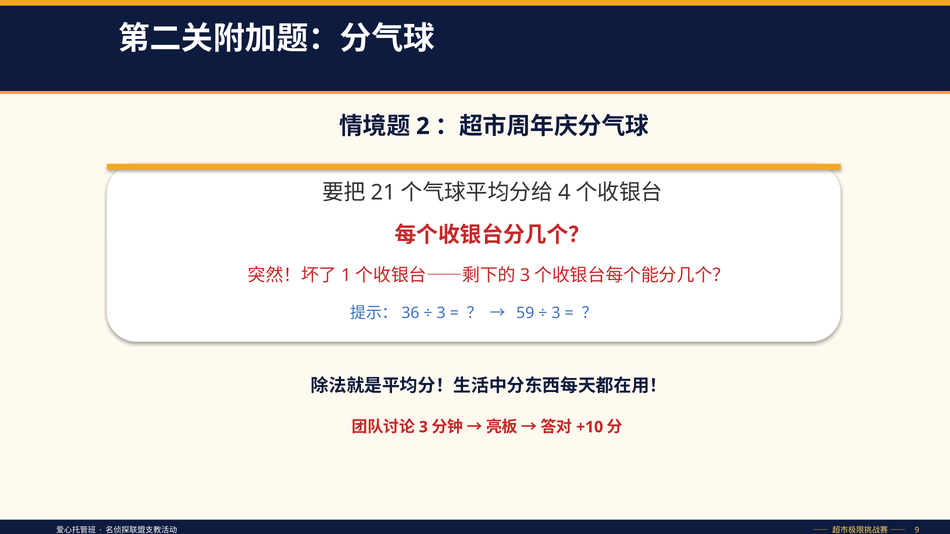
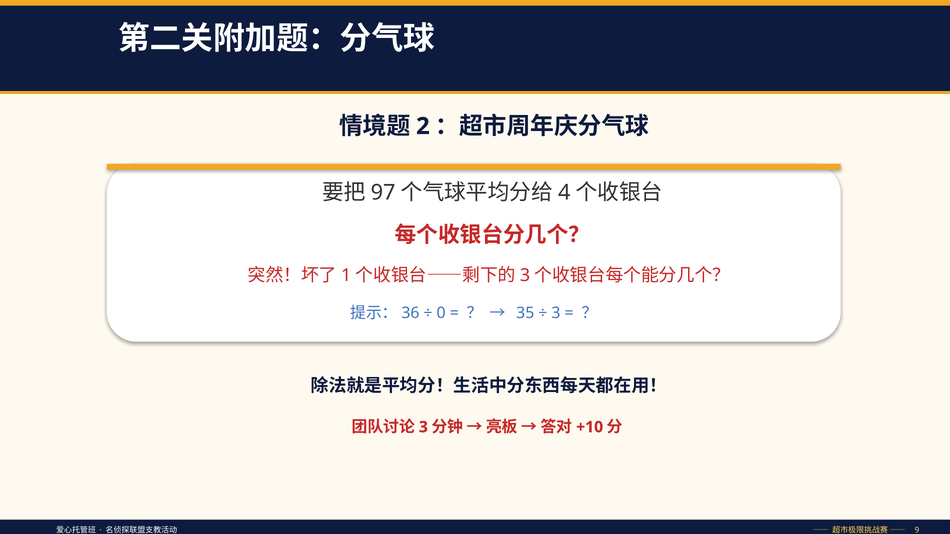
21: 21 -> 97
3 at (441, 313): 3 -> 0
59: 59 -> 35
